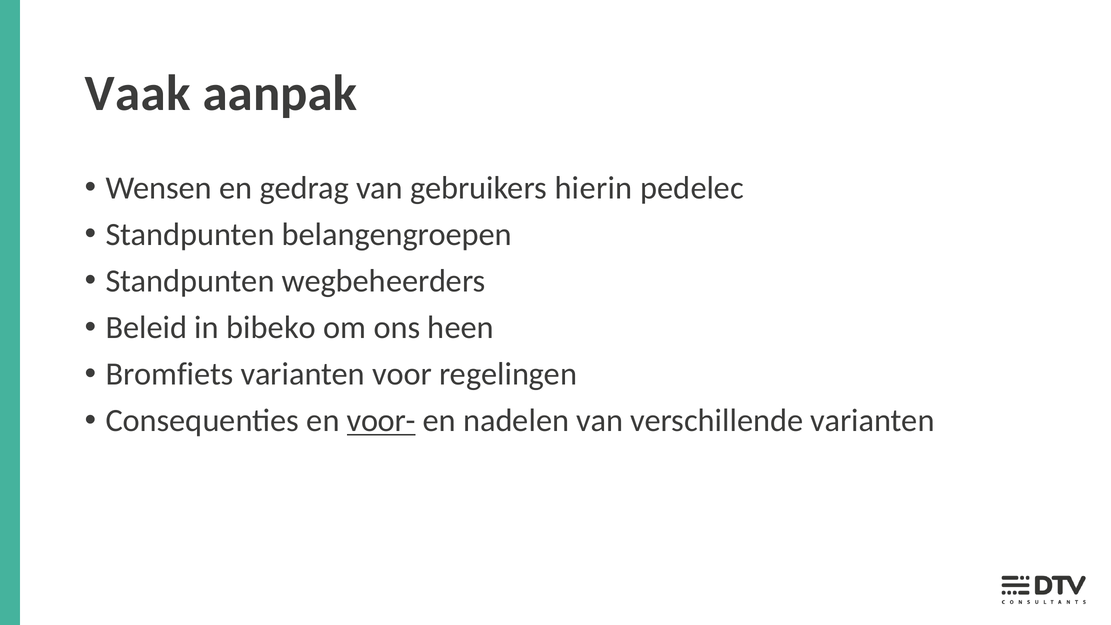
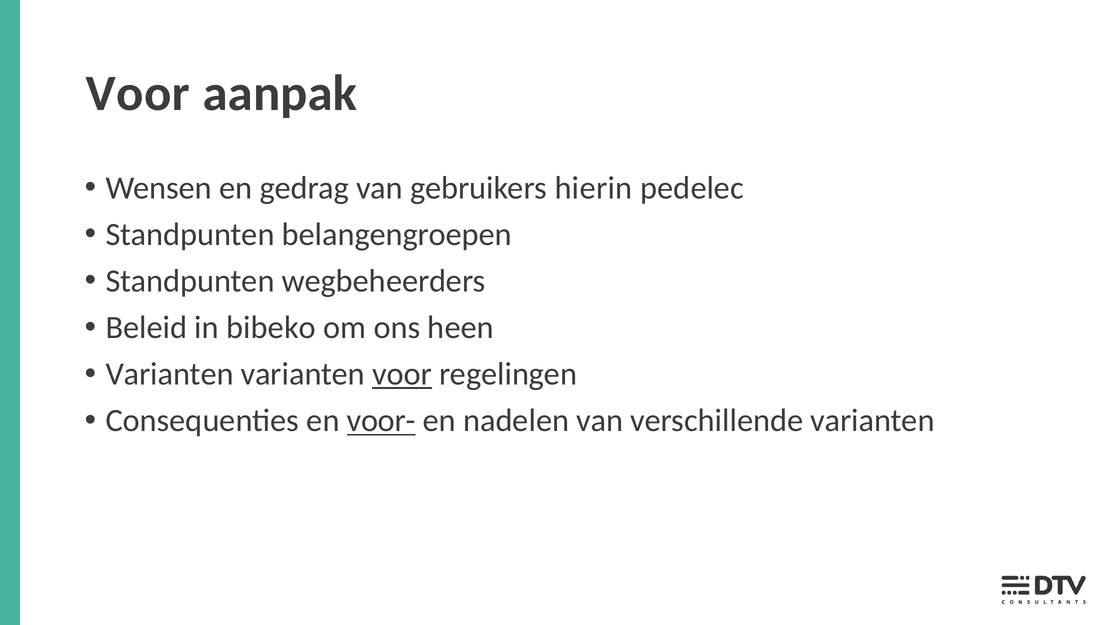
Vaak at (138, 93): Vaak -> Voor
Bromfiets at (170, 374): Bromfiets -> Varianten
voor at (402, 374) underline: none -> present
